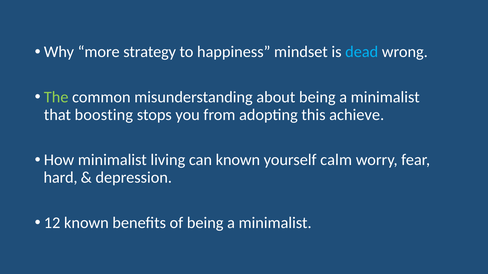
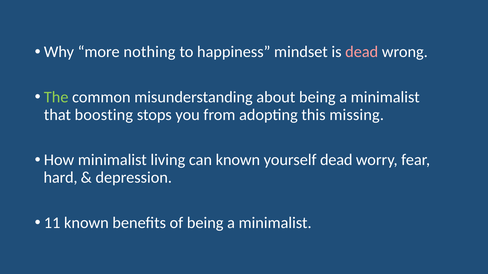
strategy: strategy -> nothing
dead at (362, 52) colour: light blue -> pink
achieve: achieve -> missing
yourself calm: calm -> dead
12: 12 -> 11
